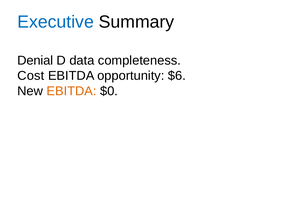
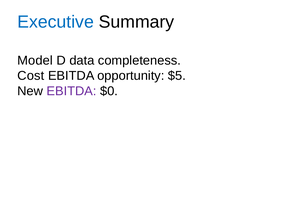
Denial: Denial -> Model
$6: $6 -> $5
EBITDA at (72, 91) colour: orange -> purple
